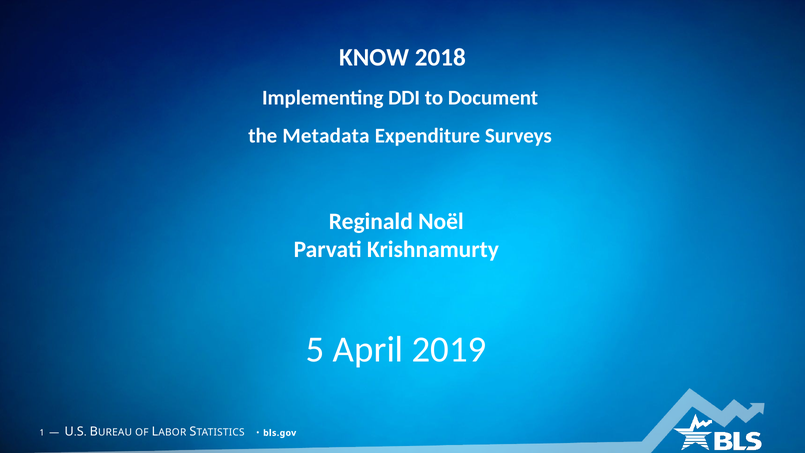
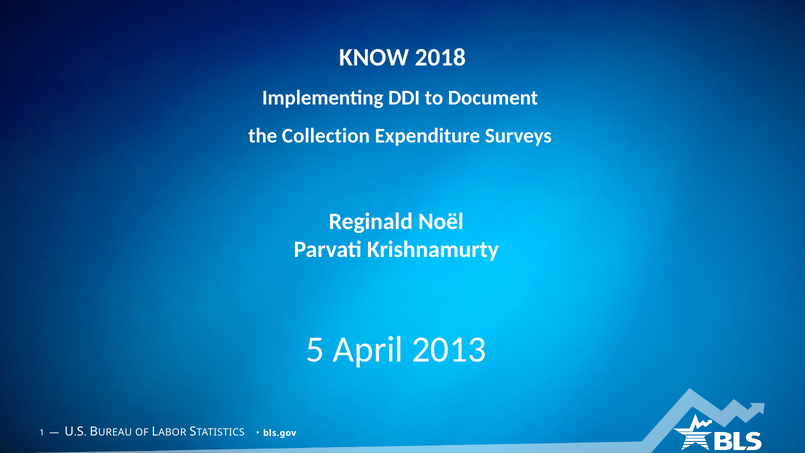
Metadata: Metadata -> Collection
2019: 2019 -> 2013
